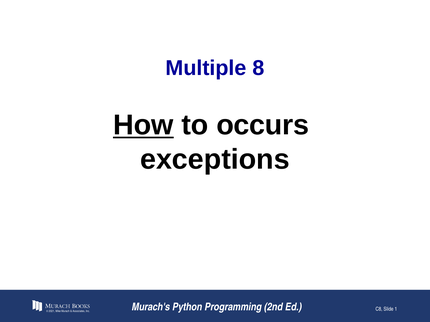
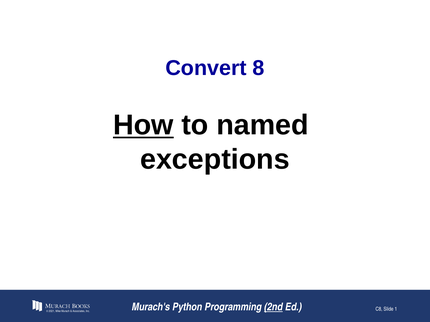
Multiple: Multiple -> Convert
occurs: occurs -> named
2nd underline: none -> present
